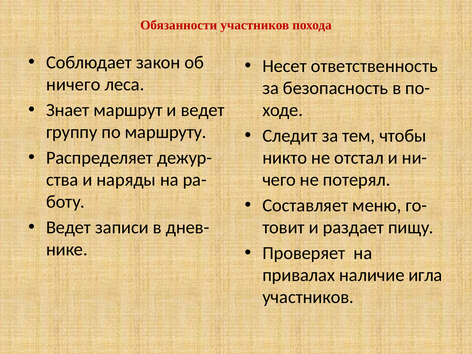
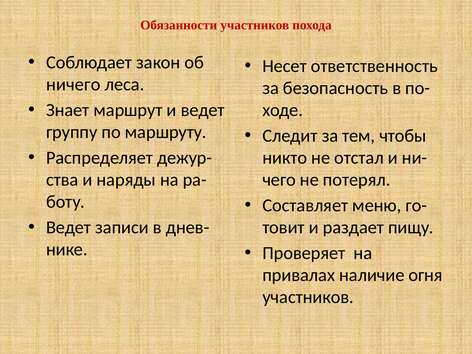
игла: игла -> огня
